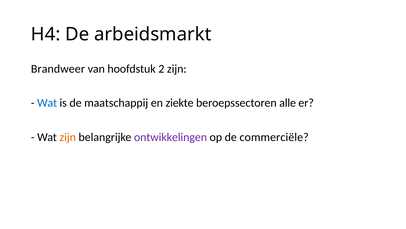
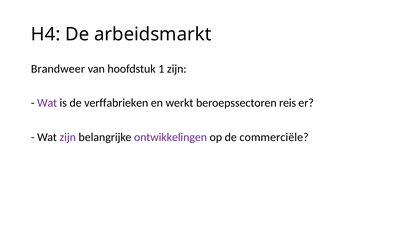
2: 2 -> 1
Wat at (47, 103) colour: blue -> purple
maatschappij: maatschappij -> verffabrieken
ziekte: ziekte -> werkt
alle: alle -> reis
zijn at (68, 137) colour: orange -> purple
